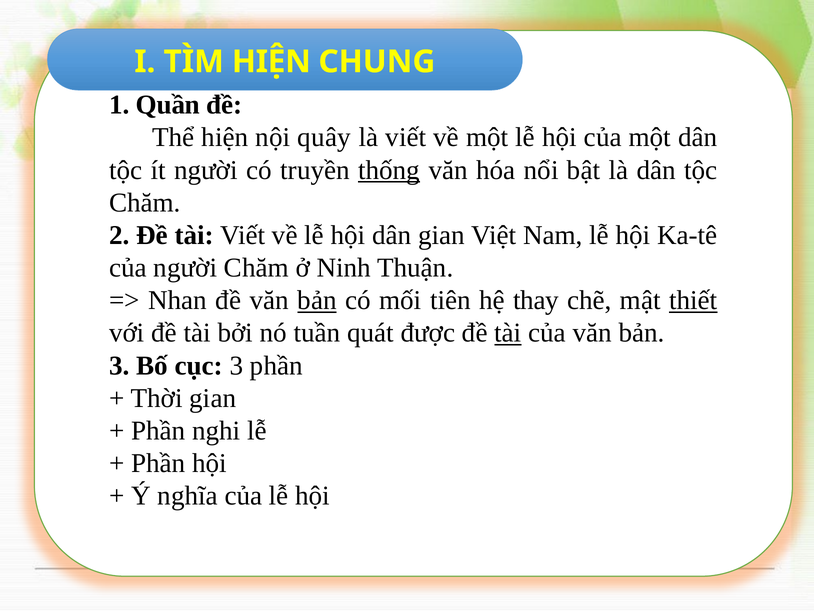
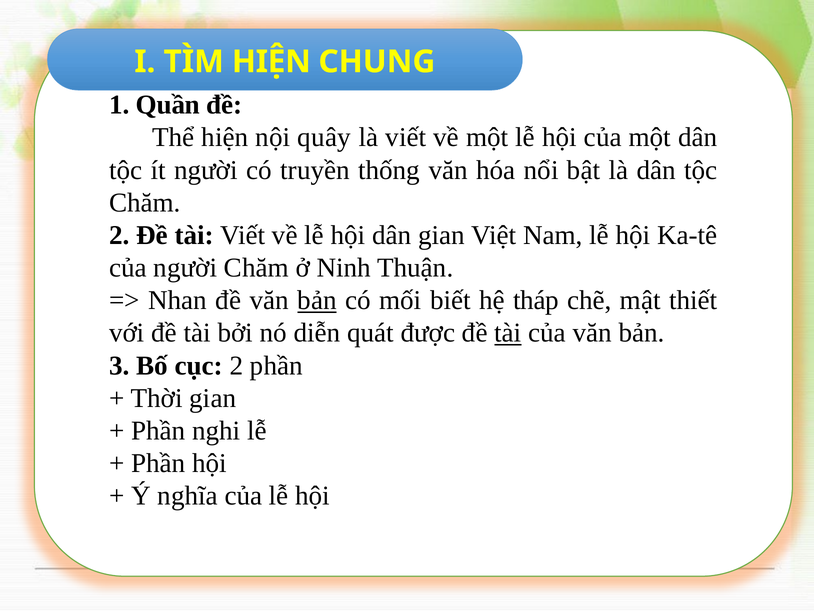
thống underline: present -> none
tiên: tiên -> biết
thay: thay -> tháp
thiết underline: present -> none
tuần: tuần -> diễn
cục 3: 3 -> 2
